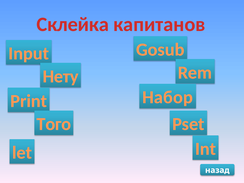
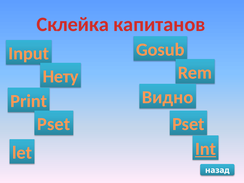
Набор: Набор -> Видно
Того at (54, 124): Того -> Pset
Int underline: none -> present
